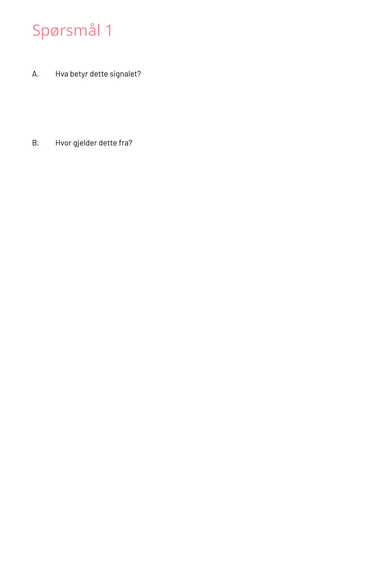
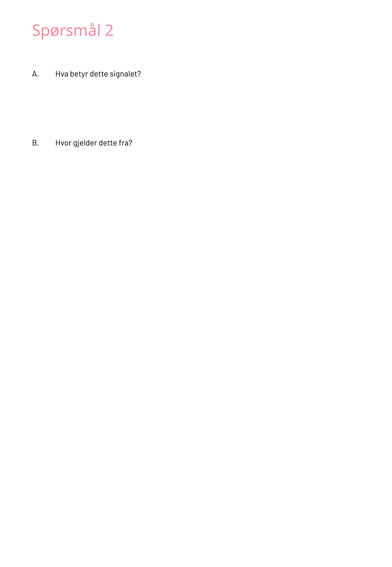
1: 1 -> 2
